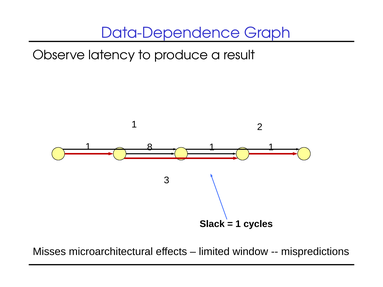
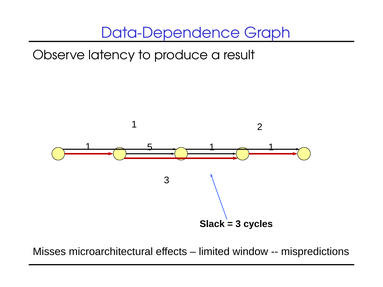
8: 8 -> 5
1 at (238, 224): 1 -> 3
